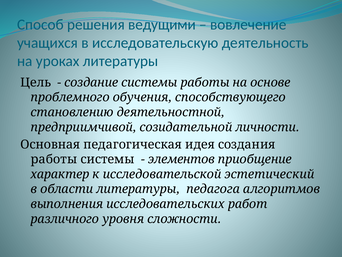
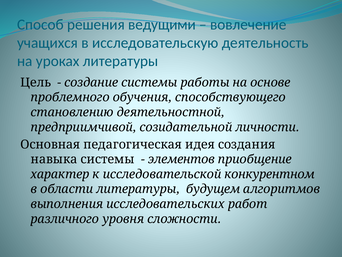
работы at (54, 159): работы -> навыка
эстетический: эстетический -> конкурентном
педагога: педагога -> будущем
